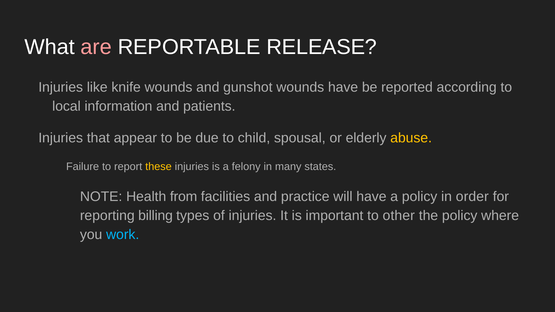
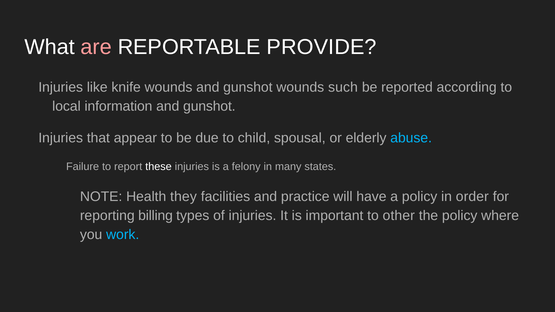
RELEASE: RELEASE -> PROVIDE
wounds have: have -> such
patients at (209, 106): patients -> gunshot
abuse colour: yellow -> light blue
these colour: yellow -> white
from: from -> they
